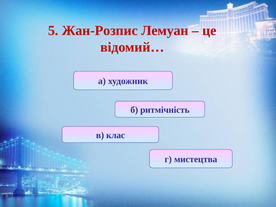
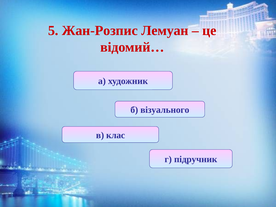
ритмічність: ритмічність -> візуального
мистецтва: мистецтва -> підручник
